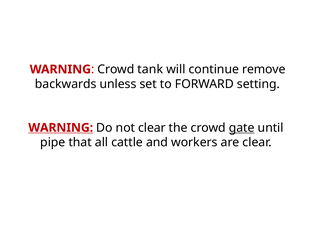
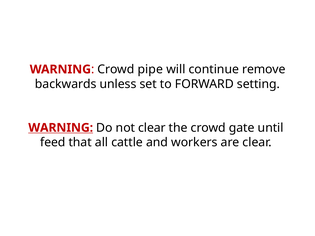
tank: tank -> pipe
gate underline: present -> none
pipe: pipe -> feed
